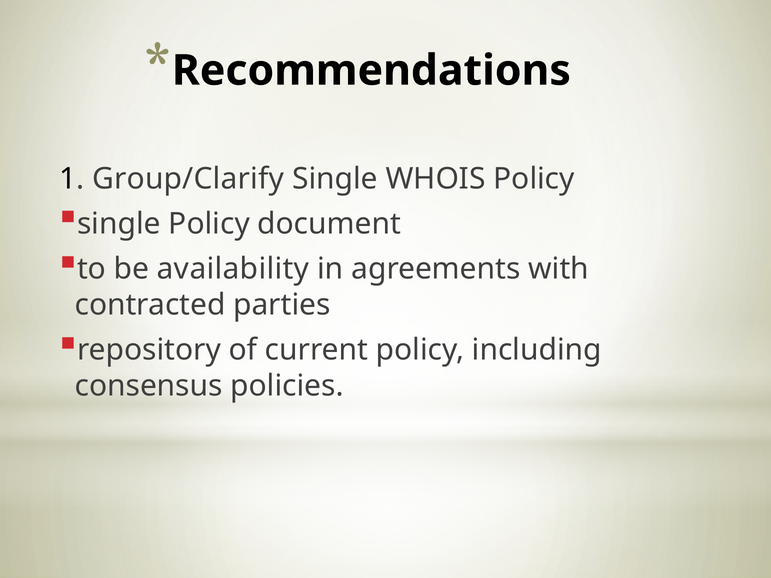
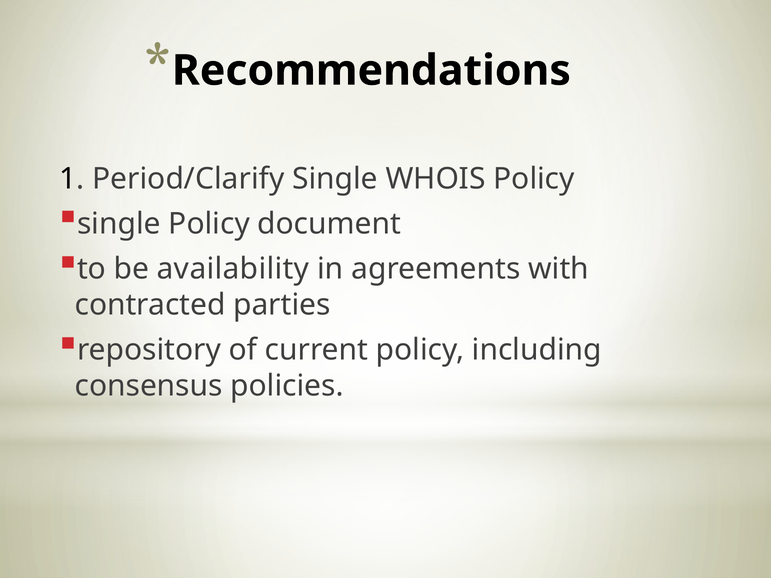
Group/Clarify: Group/Clarify -> Period/Clarify
